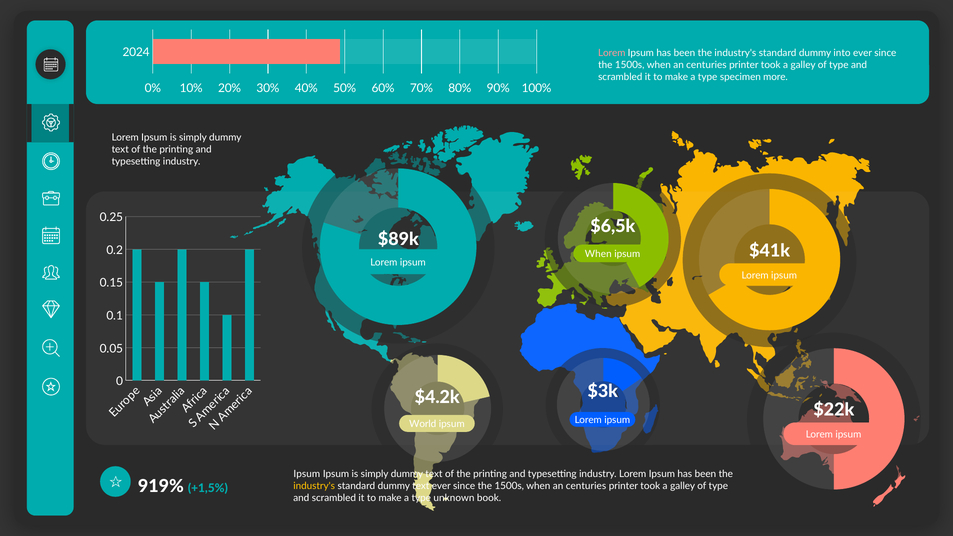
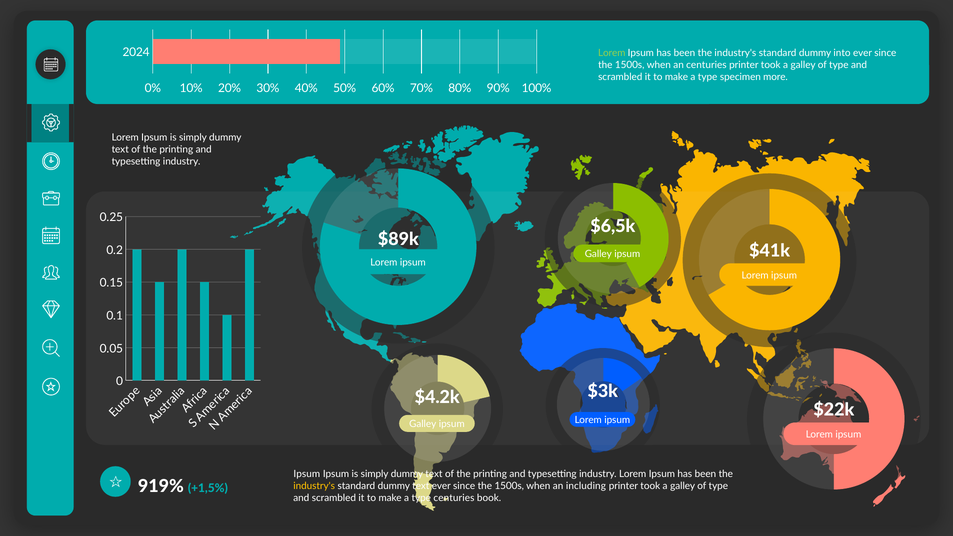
Lorem at (612, 53) colour: pink -> light green
When at (598, 254): When -> Galley
World at (423, 424): World -> Galley
centuries at (586, 486): centuries -> including
type unknown: unknown -> centuries
